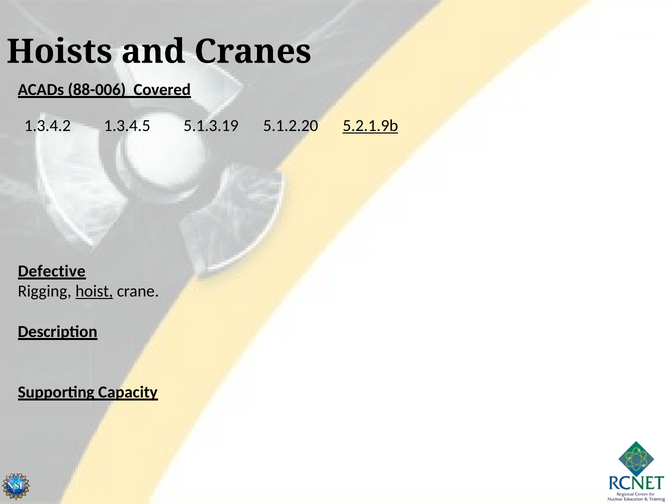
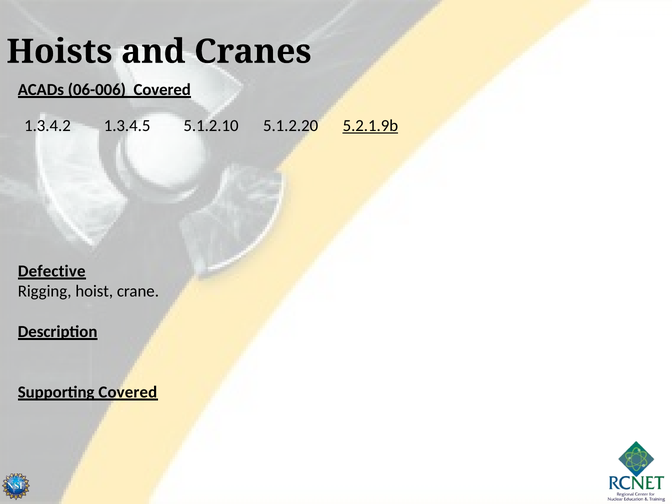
88-006: 88-006 -> 06-006
5.1.3.19: 5.1.3.19 -> 5.1.2.10
hoist underline: present -> none
Supporting Capacity: Capacity -> Covered
